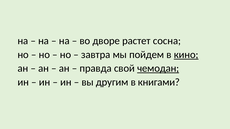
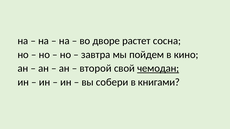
кино underline: present -> none
правда: правда -> второй
другим: другим -> собери
